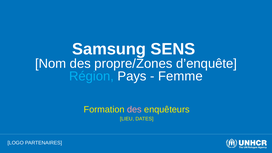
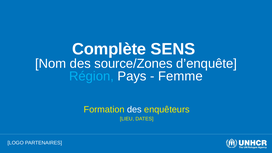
Samsung: Samsung -> Complète
propre/Zones: propre/Zones -> source/Zones
des at (134, 110) colour: pink -> white
